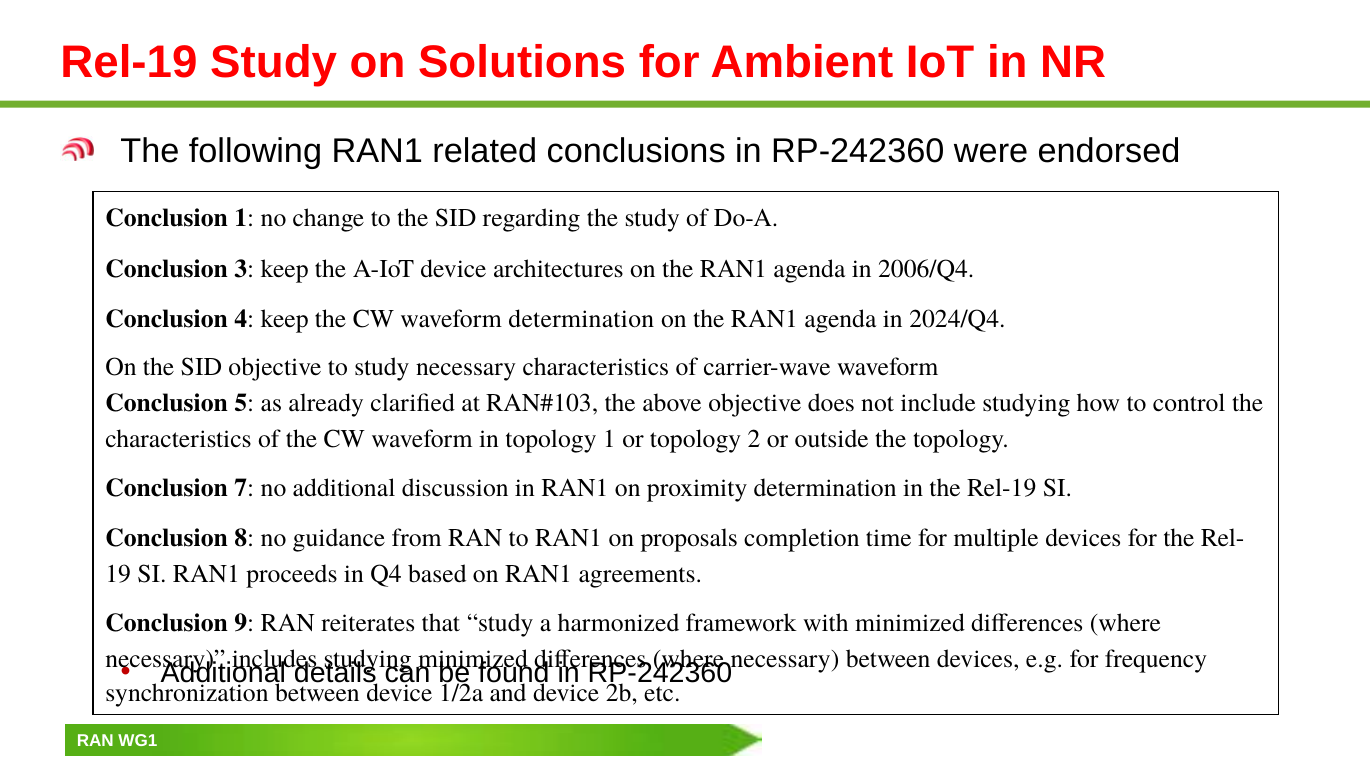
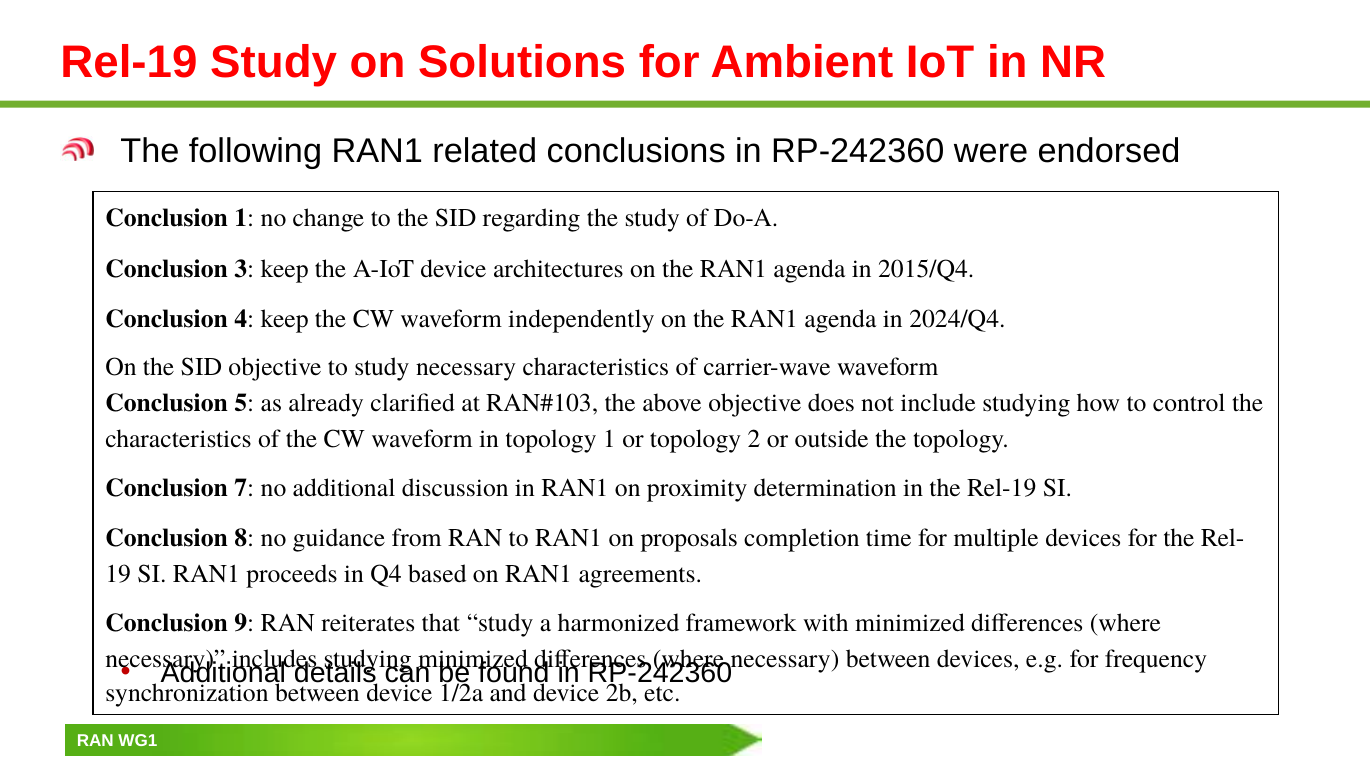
2006/Q4: 2006/Q4 -> 2015/Q4
waveform determination: determination -> independently
